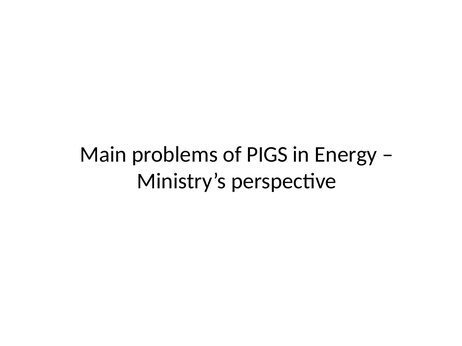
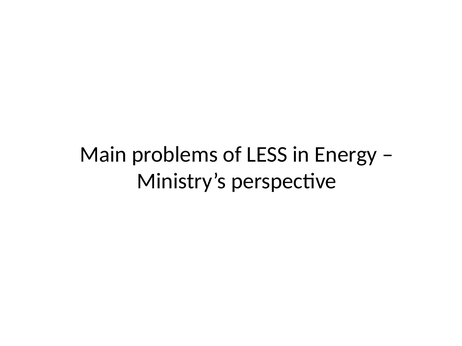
PIGS: PIGS -> LESS
